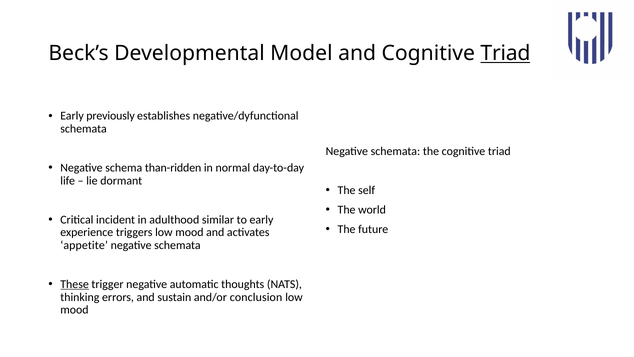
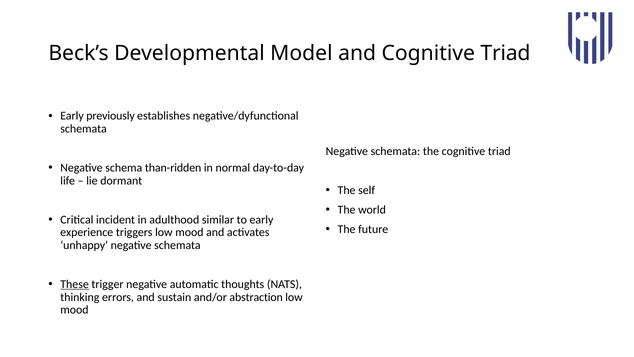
Triad at (505, 53) underline: present -> none
appetite: appetite -> unhappy
conclusion: conclusion -> abstraction
